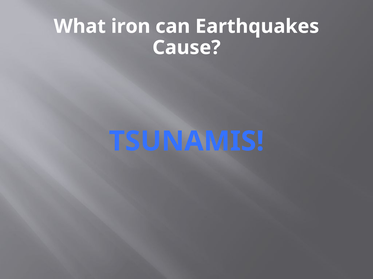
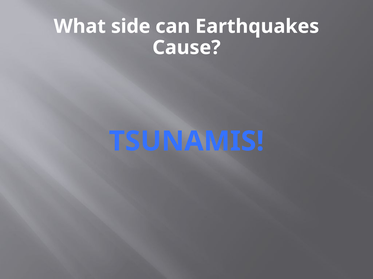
iron: iron -> side
